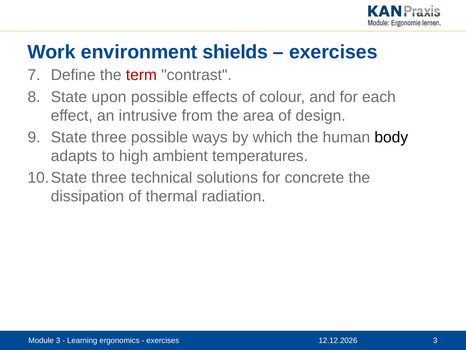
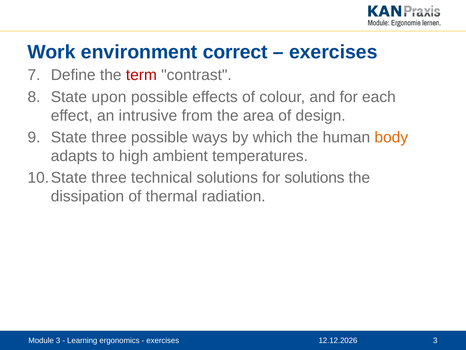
shields: shields -> correct
body colour: black -> orange
for concrete: concrete -> solutions
